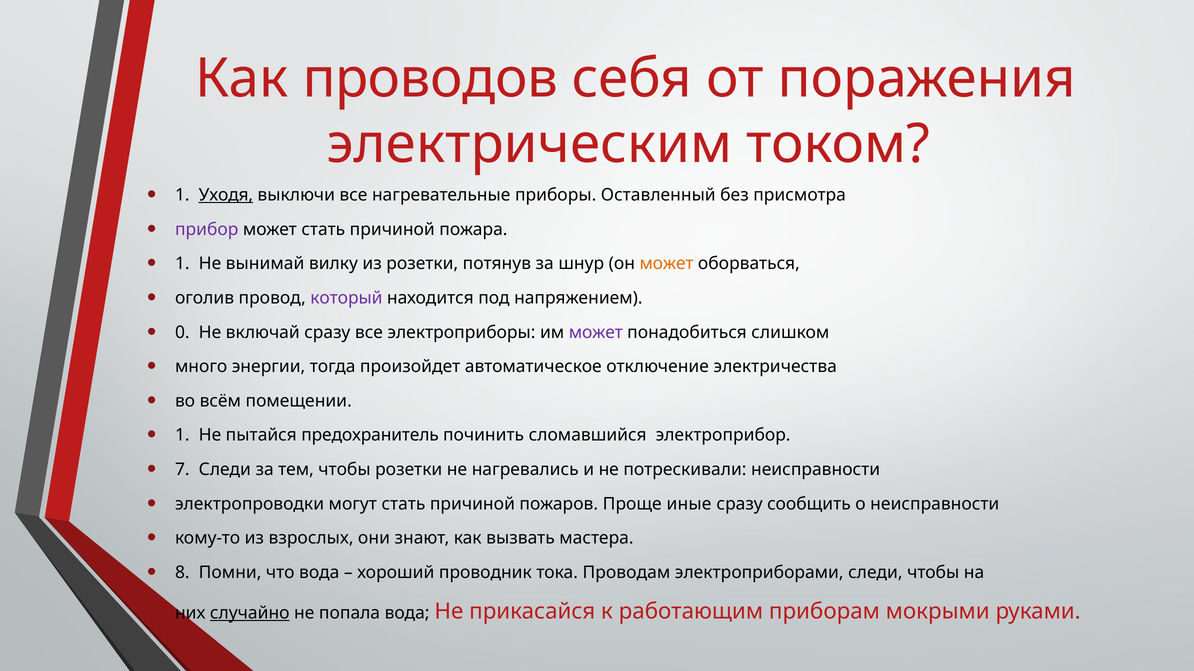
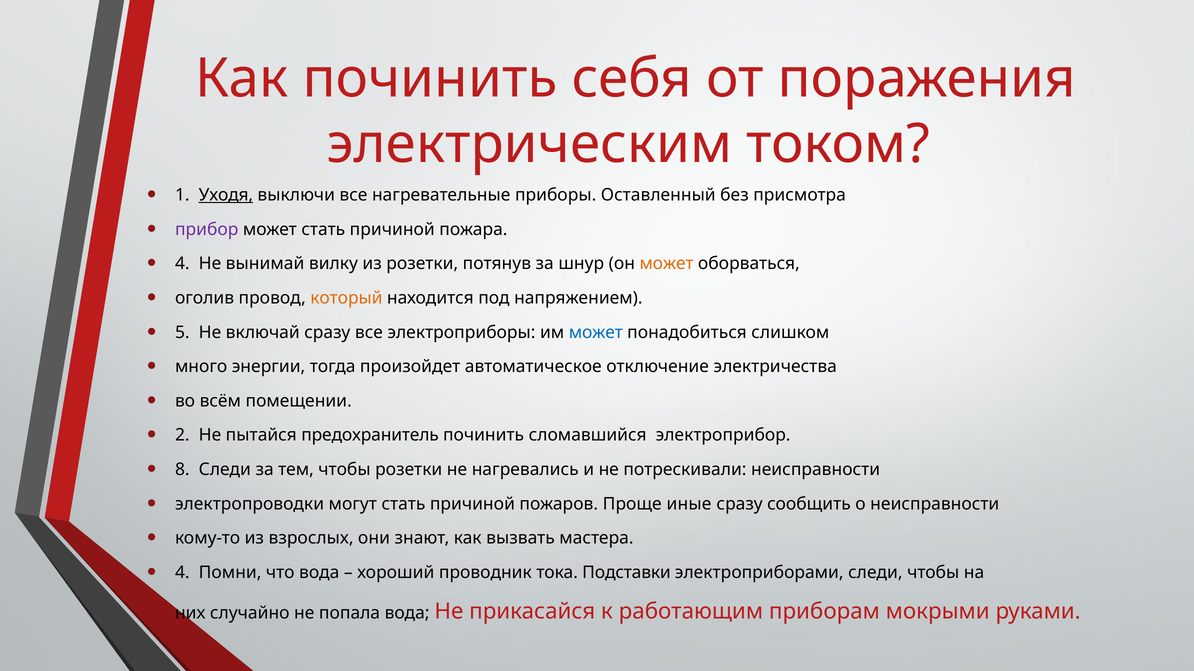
Как проводов: проводов -> починить
1 at (182, 264): 1 -> 4
который colour: purple -> orange
0: 0 -> 5
может at (596, 333) colour: purple -> blue
1 at (182, 436): 1 -> 2
7: 7 -> 8
8 at (182, 573): 8 -> 4
Проводам: Проводам -> Подставки
случайно underline: present -> none
